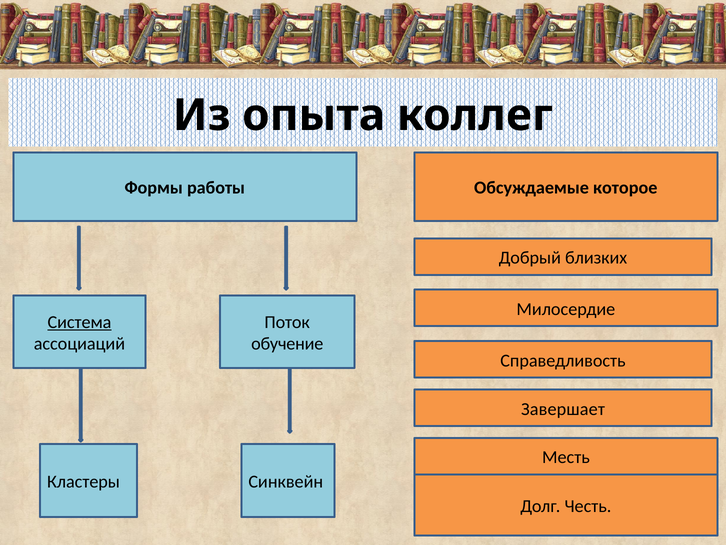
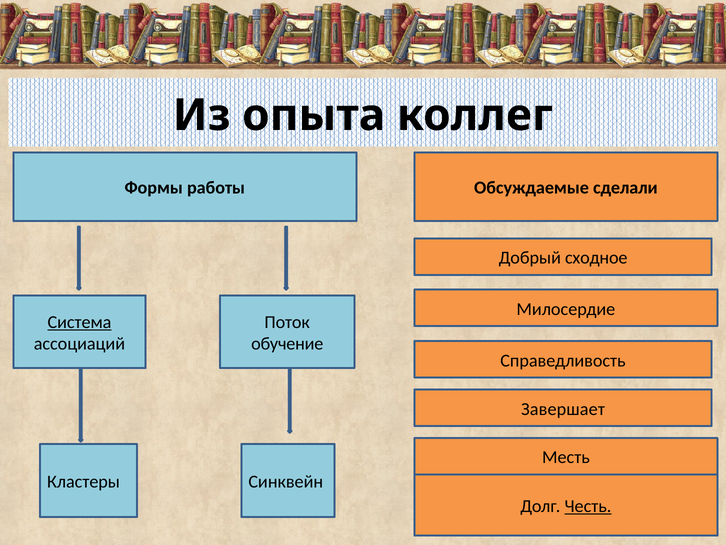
которое: которое -> сделали
близких: близких -> сходное
Честь underline: none -> present
